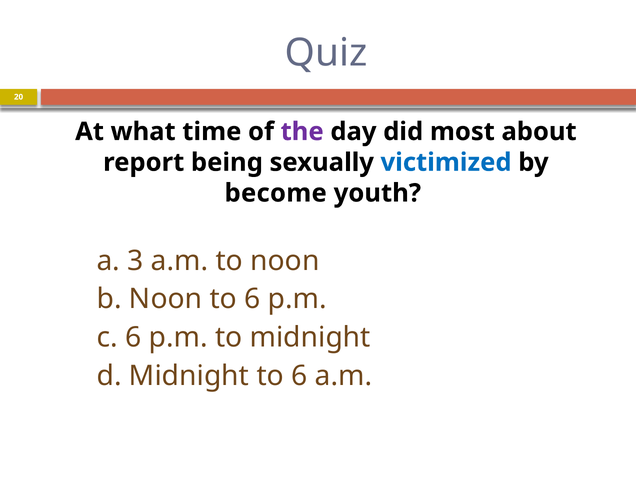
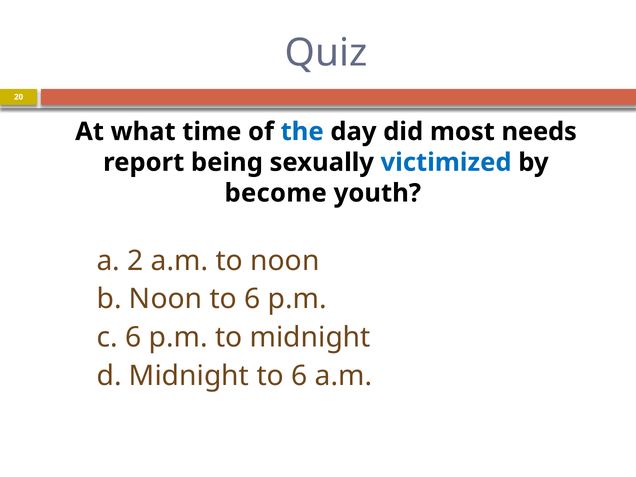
the colour: purple -> blue
about: about -> needs
3: 3 -> 2
